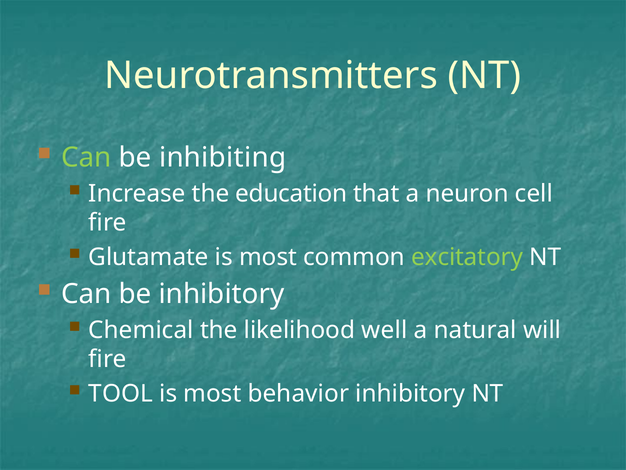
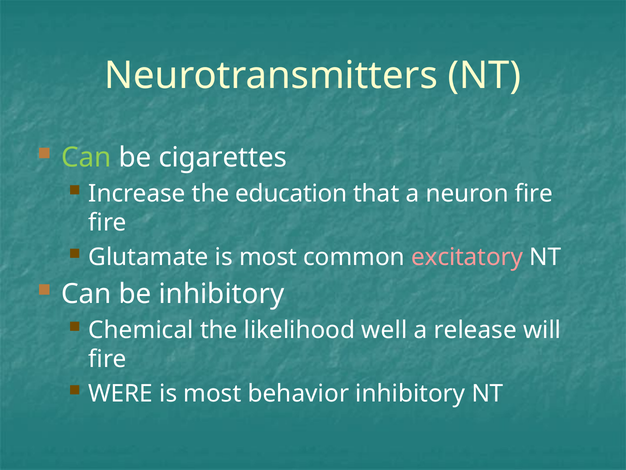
inhibiting: inhibiting -> cigarettes
neuron cell: cell -> fire
excitatory colour: light green -> pink
natural: natural -> release
TOOL: TOOL -> WERE
